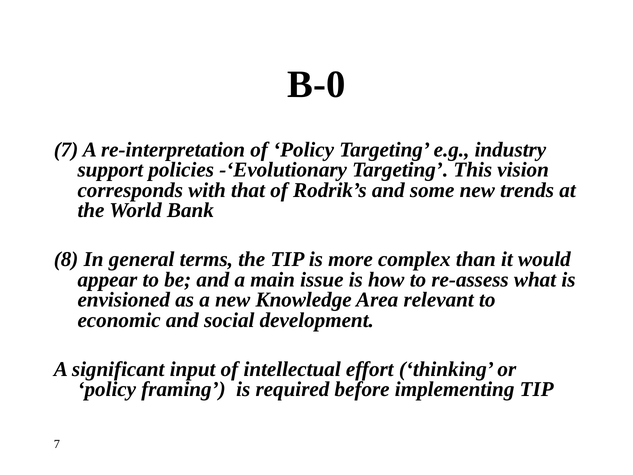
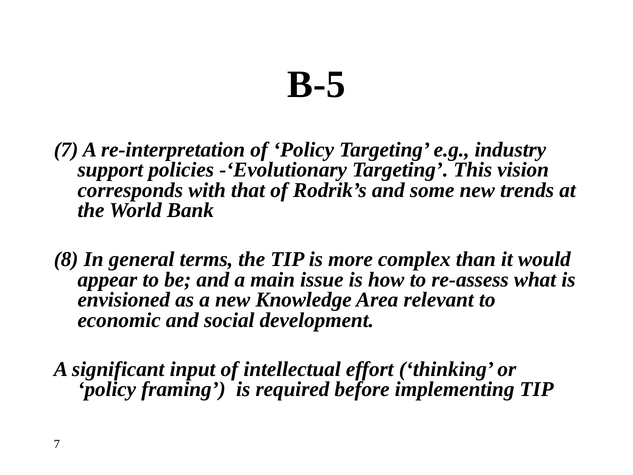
B-0: B-0 -> B-5
